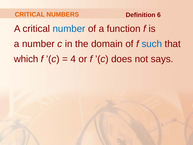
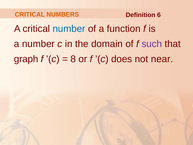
such colour: blue -> purple
which: which -> graph
4: 4 -> 8
says: says -> near
